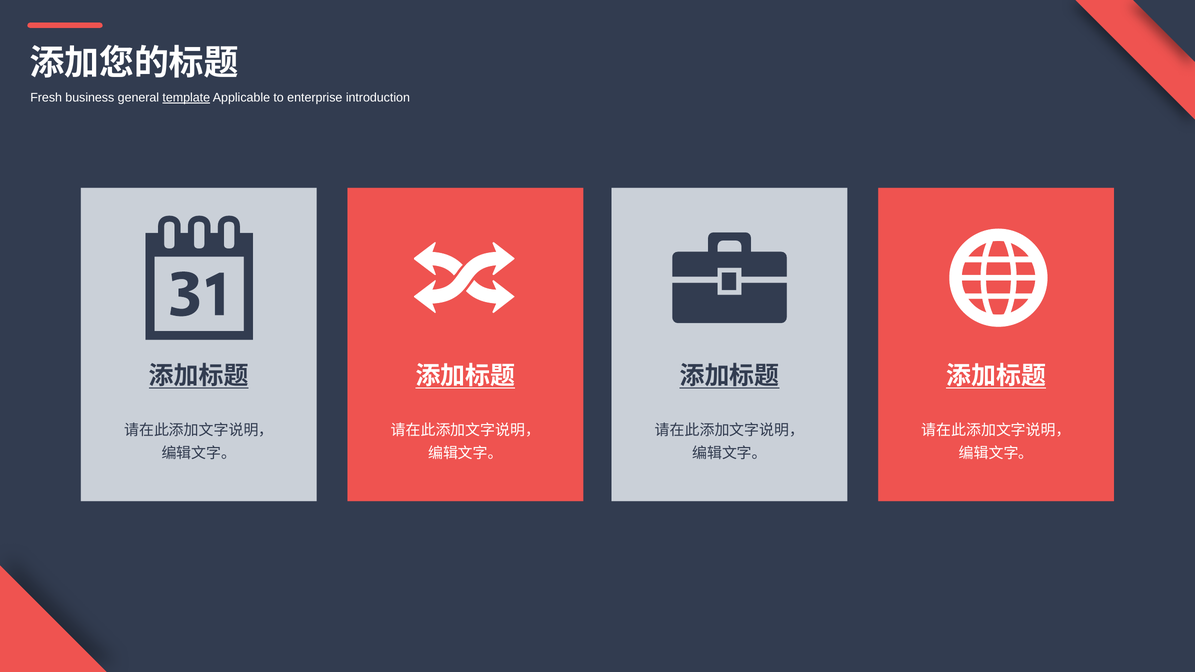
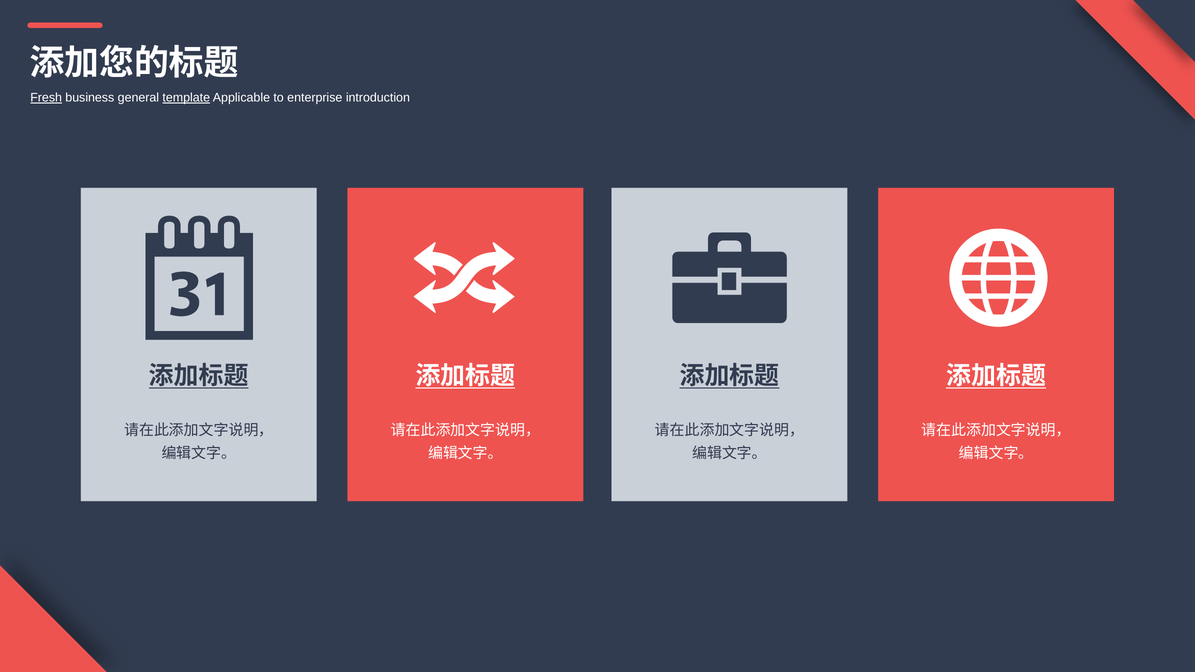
Fresh underline: none -> present
